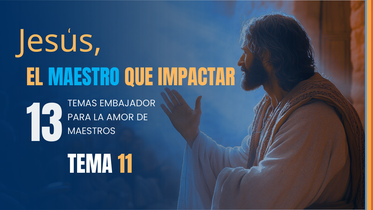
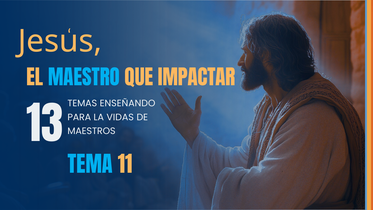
EMBAJADOR: EMBAJADOR -> ENSEÑANDO
AMOR: AMOR -> VIDAS
TEMA colour: white -> light blue
